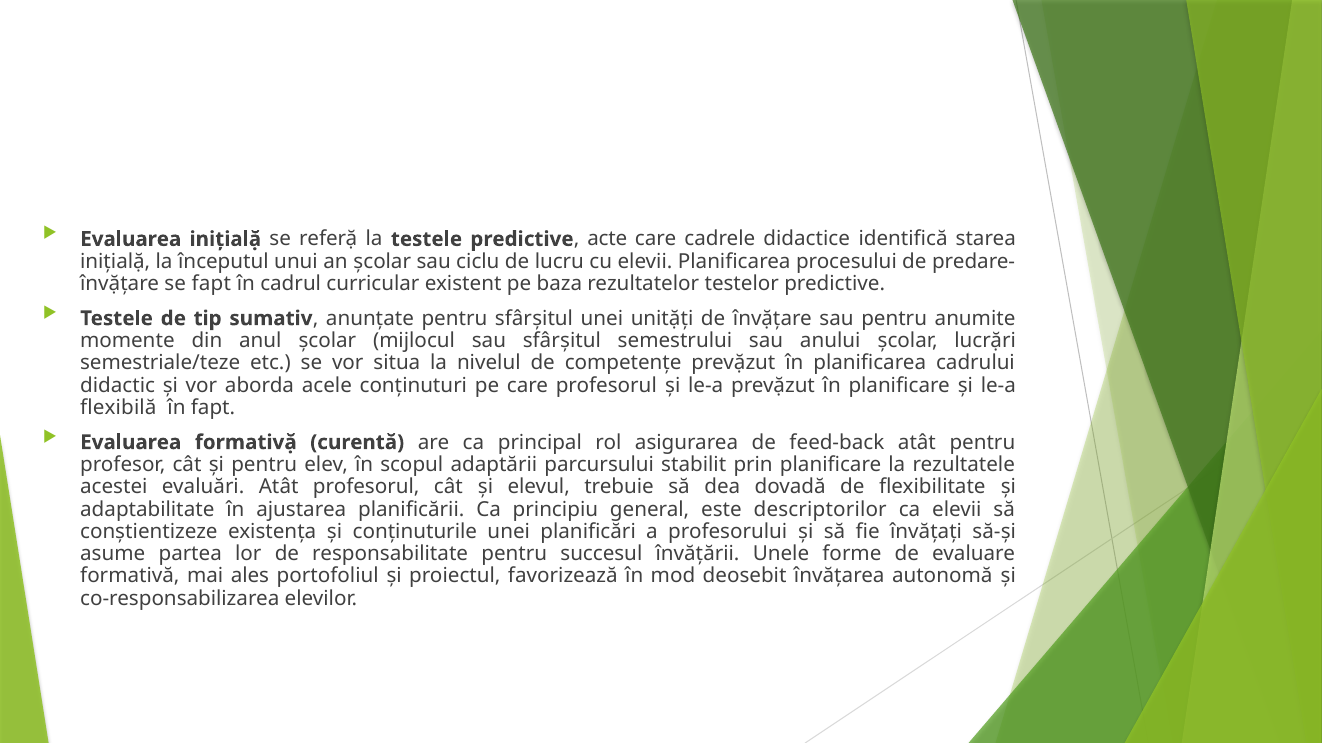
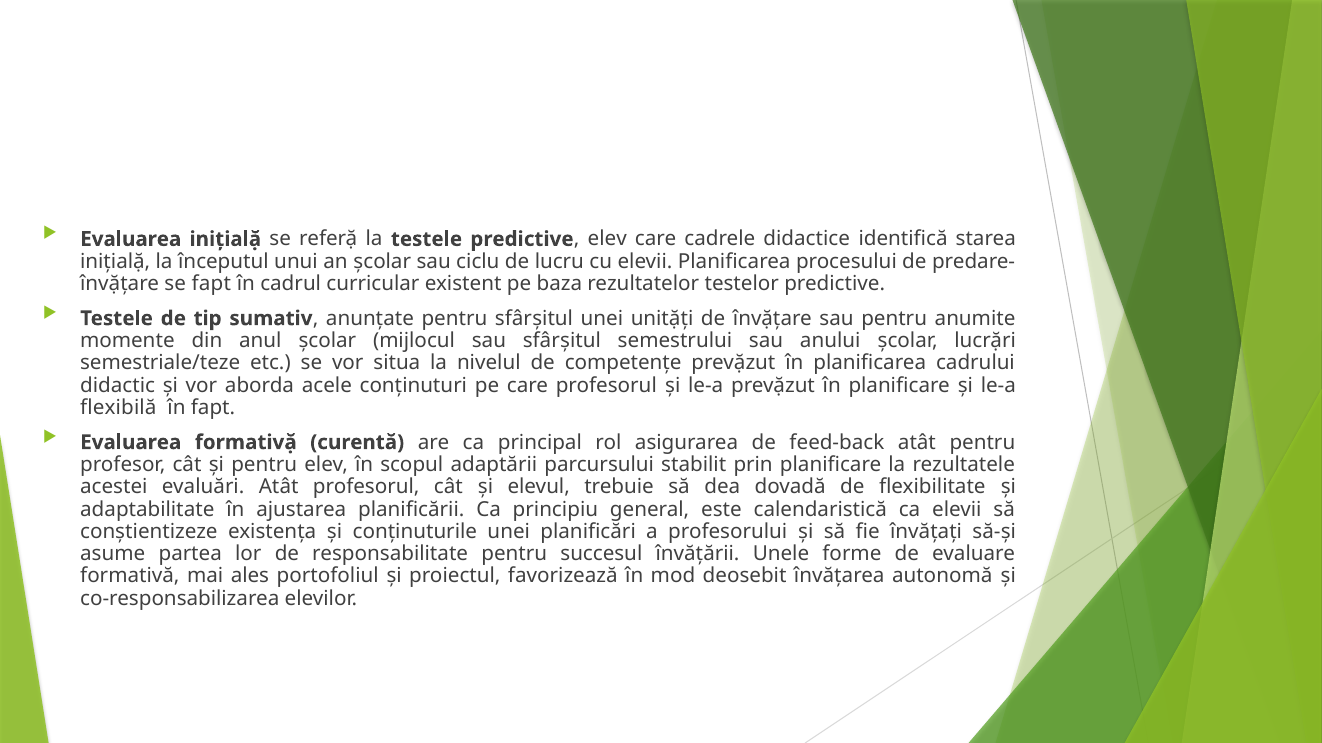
predictive acte: acte -> elev
descriptorilor: descriptorilor -> calendaristică
